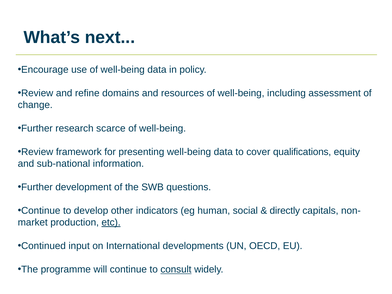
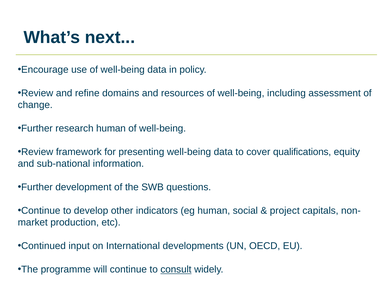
research scarce: scarce -> human
directly: directly -> project
etc underline: present -> none
